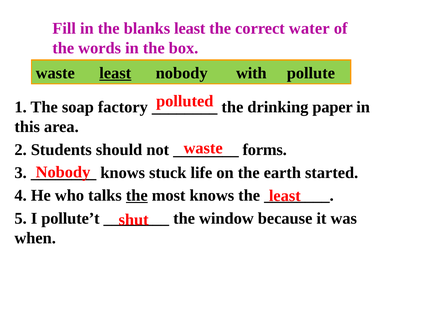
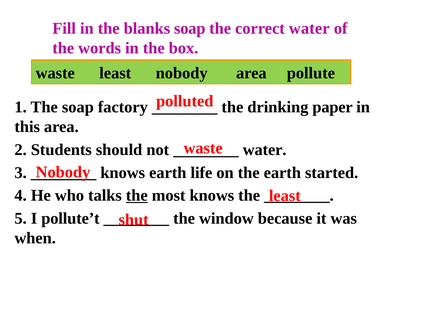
blanks least: least -> soap
least at (115, 73) underline: present -> none
nobody with: with -> area
forms at (265, 150): forms -> water
knows stuck: stuck -> earth
